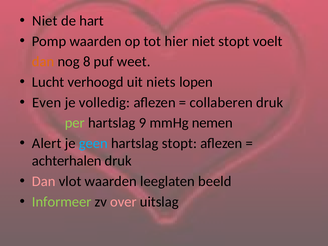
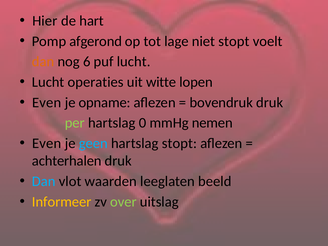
Niet at (45, 21): Niet -> Hier
Pomp waarden: waarden -> afgerond
hier: hier -> lage
8: 8 -> 6
puf weet: weet -> lucht
verhoogd: verhoogd -> operaties
niets: niets -> witte
volledig: volledig -> opname
collaberen: collaberen -> bovendruk
9: 9 -> 0
Alert at (47, 143): Alert -> Even
Dan at (44, 181) colour: pink -> light blue
Informeer colour: light green -> yellow
over colour: pink -> light green
